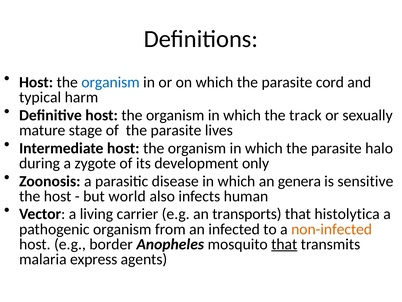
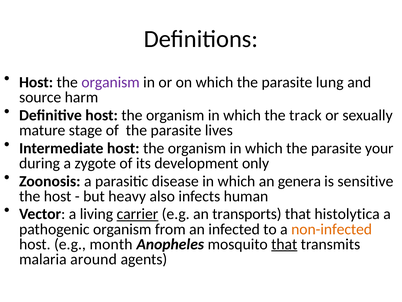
organism at (111, 82) colour: blue -> purple
cord: cord -> lung
typical: typical -> source
halo: halo -> your
world: world -> heavy
carrier underline: none -> present
border: border -> month
express: express -> around
